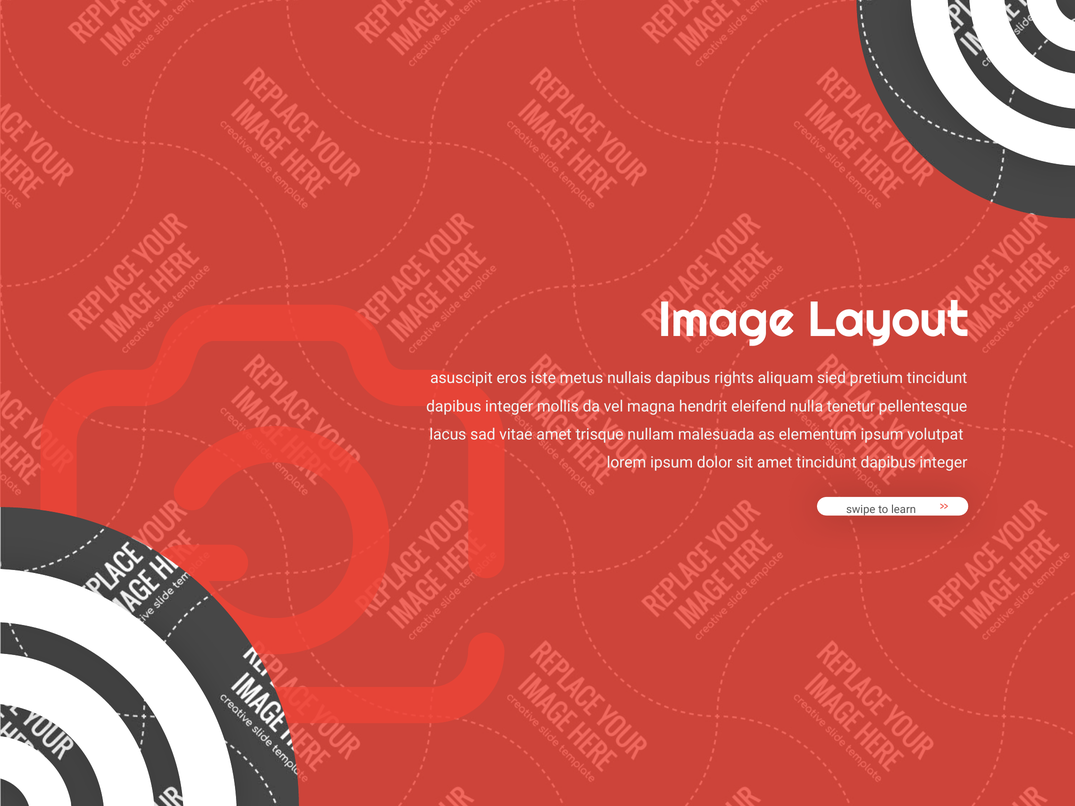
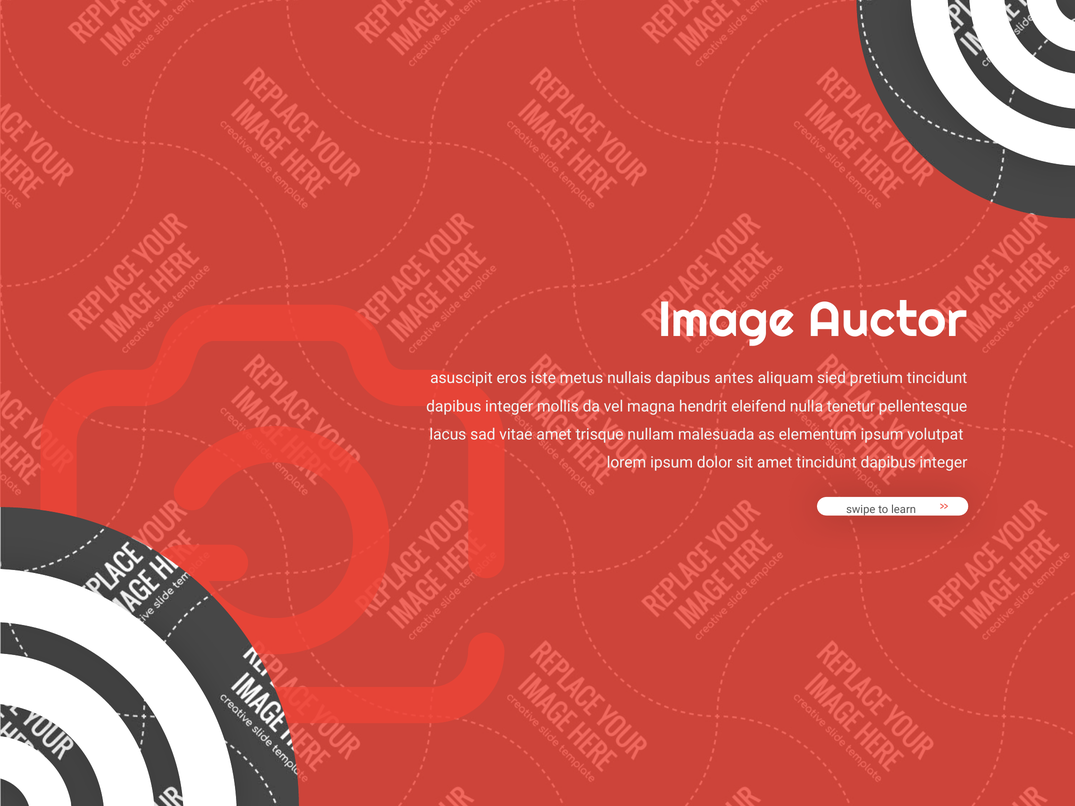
Layout: Layout -> Auctor
rights: rights -> antes
